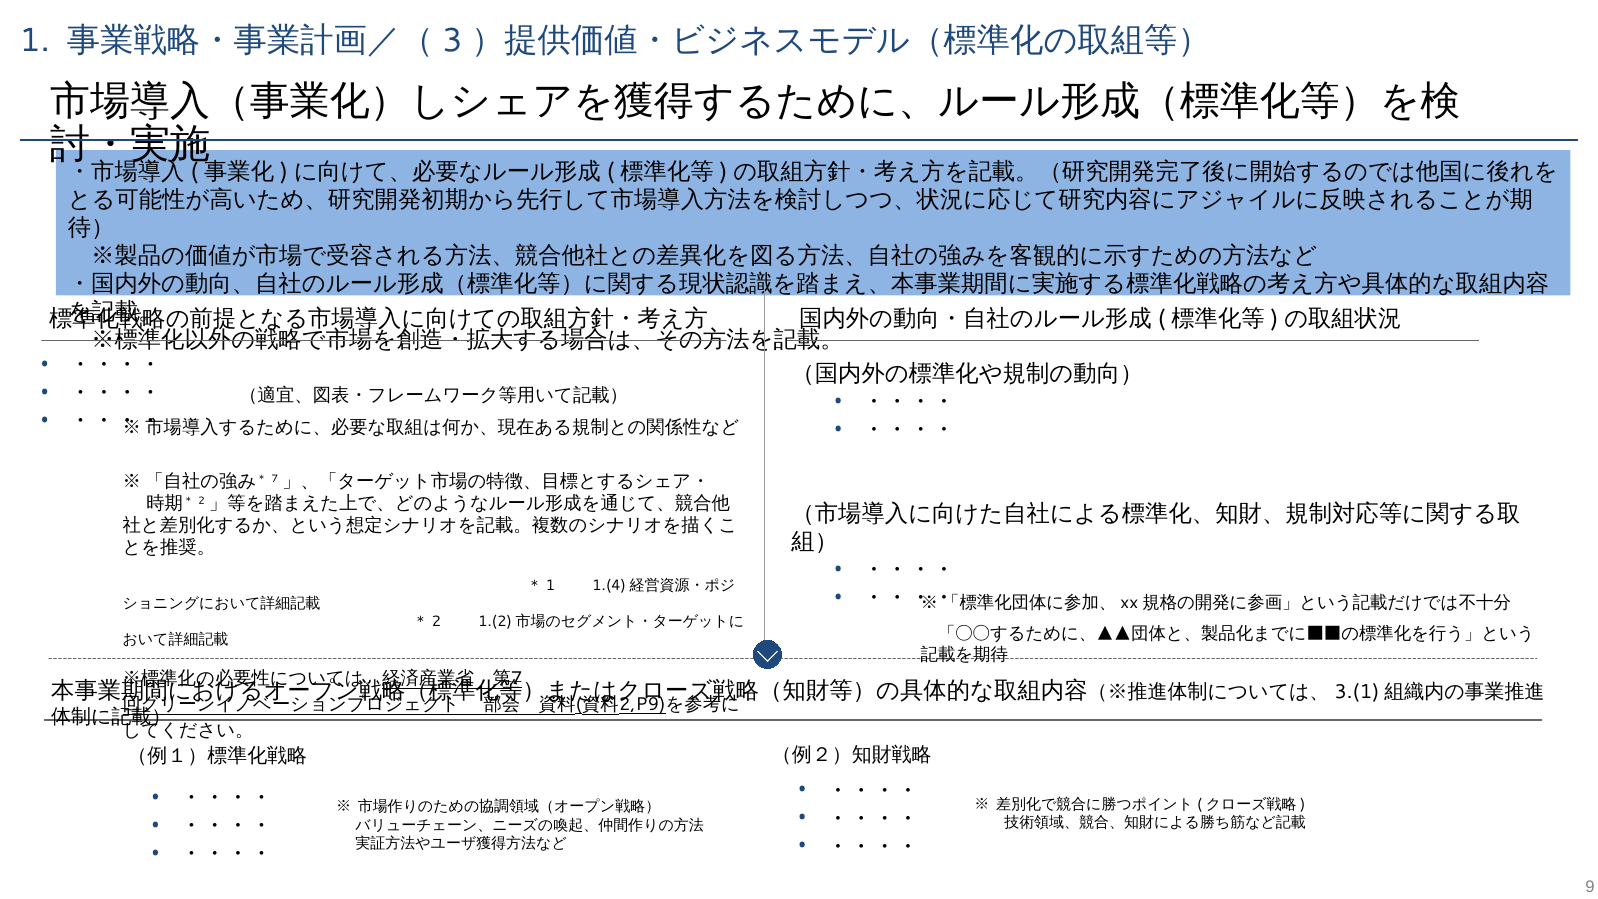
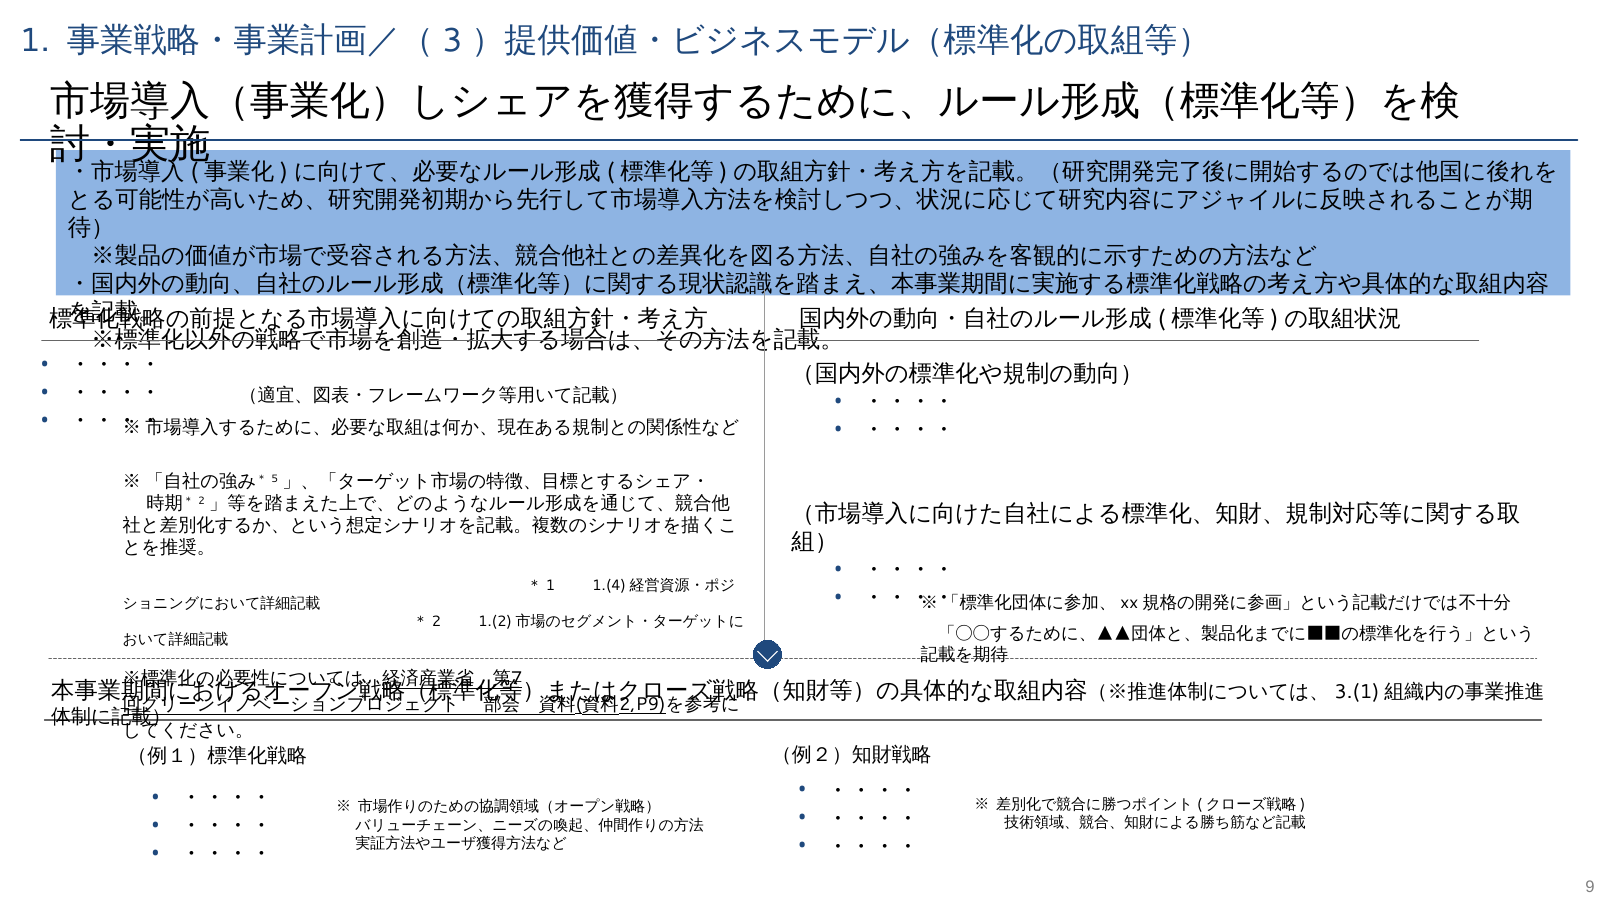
7: 7 -> 5
